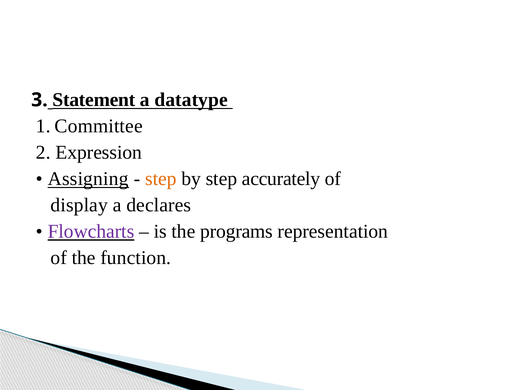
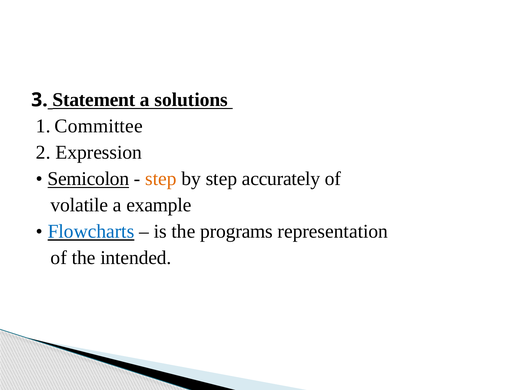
datatype: datatype -> solutions
Assigning: Assigning -> Semicolon
display: display -> volatile
declares: declares -> example
Flowcharts colour: purple -> blue
function: function -> intended
